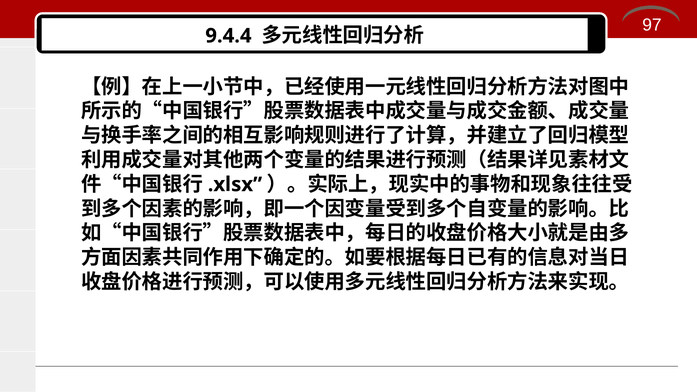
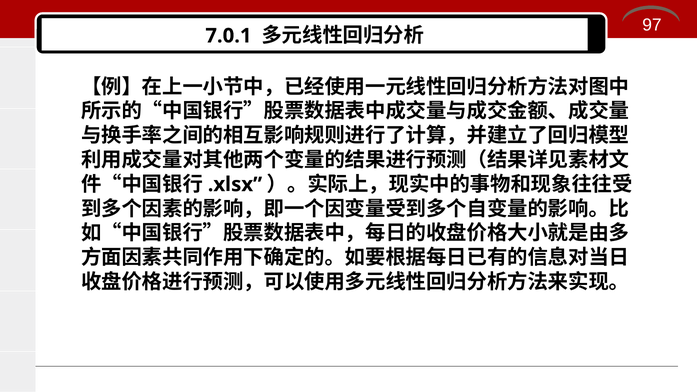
9.4.4: 9.4.4 -> 7.0.1
